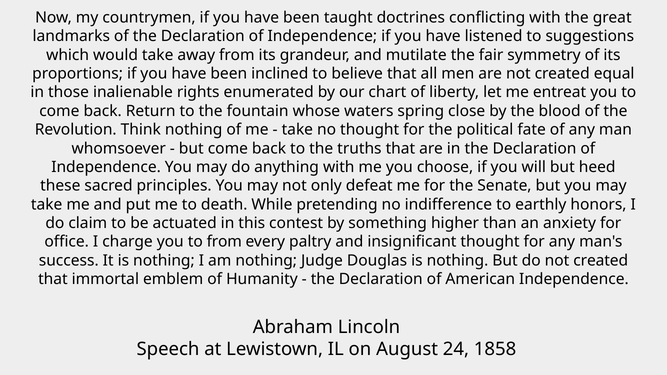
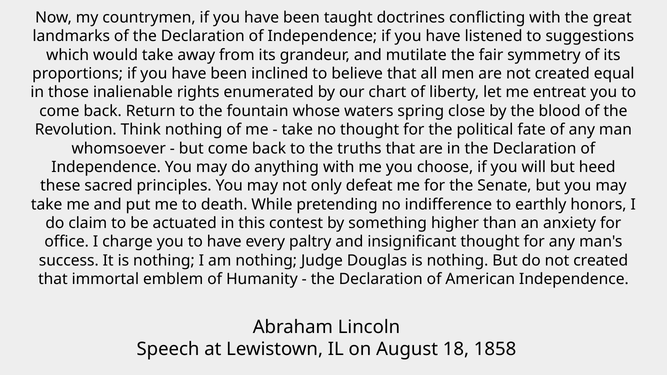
to from: from -> have
24: 24 -> 18
